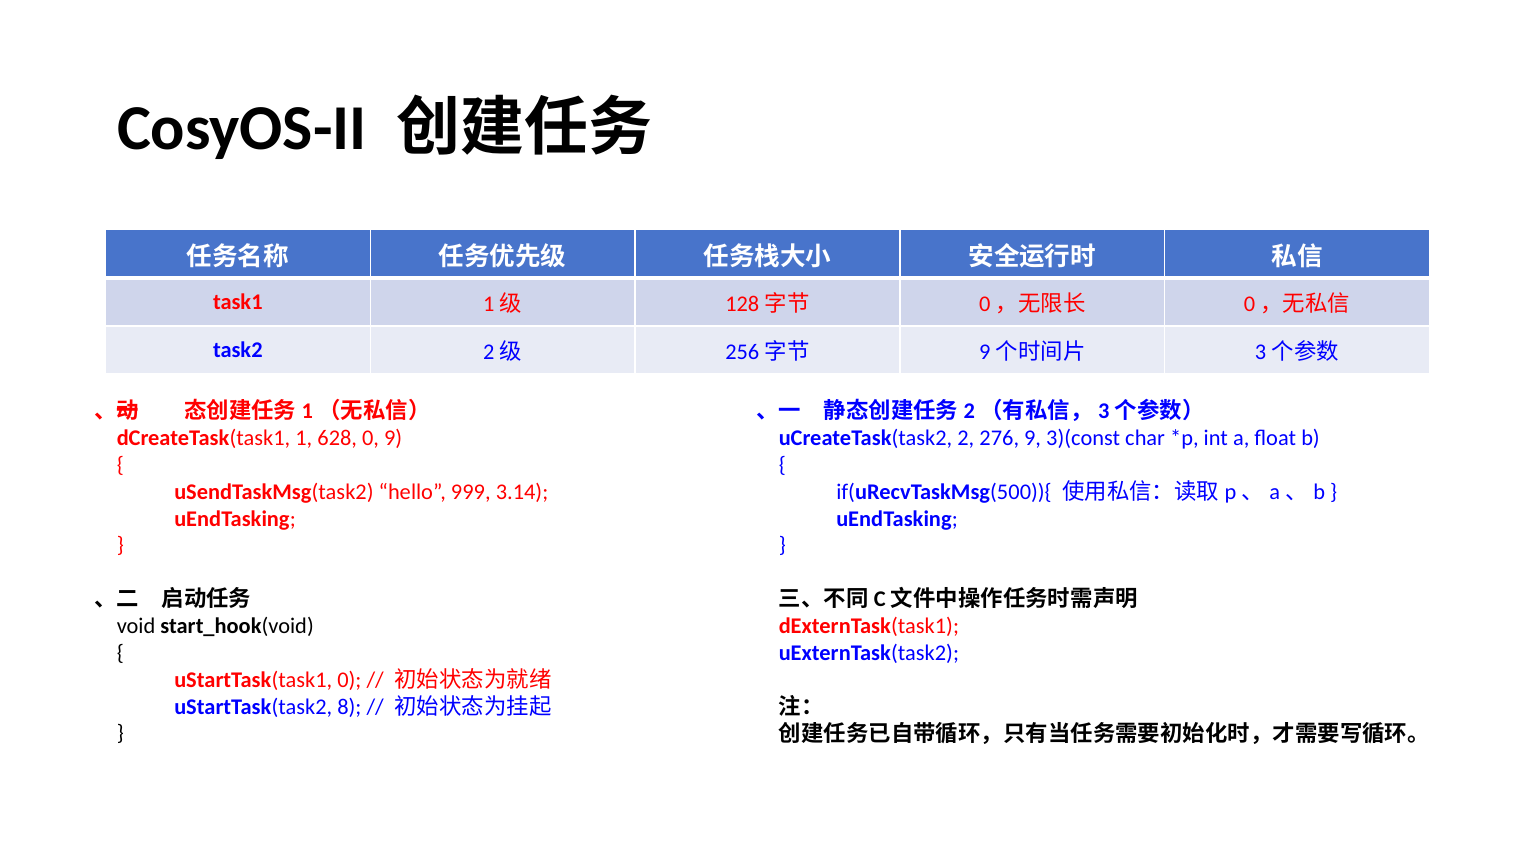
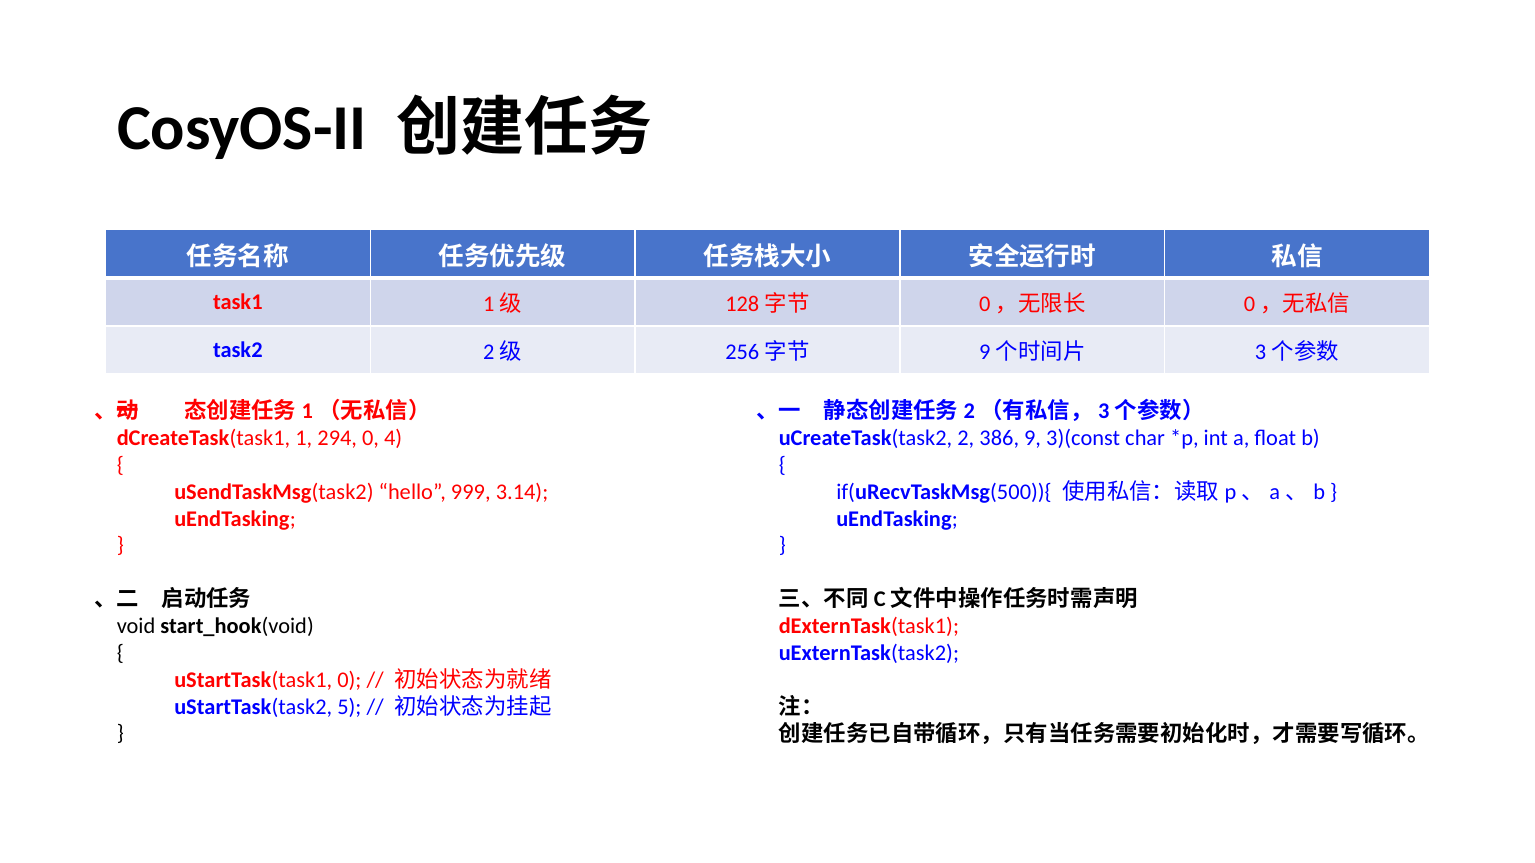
628: 628 -> 294
0 9: 9 -> 4
276: 276 -> 386
8: 8 -> 5
